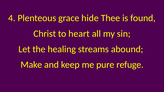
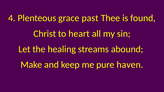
hide: hide -> past
refuge: refuge -> haven
